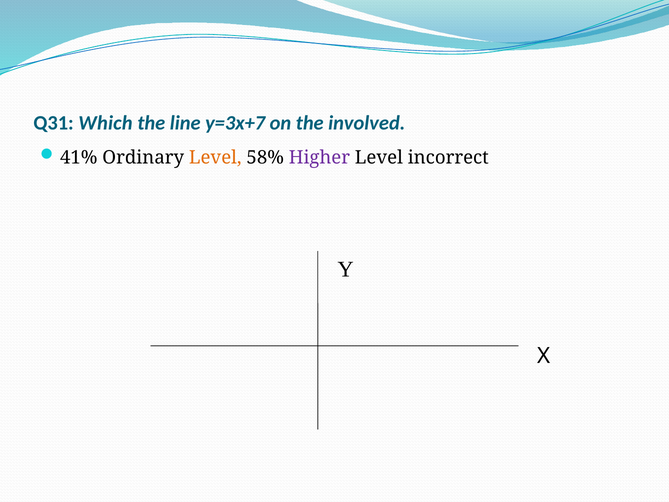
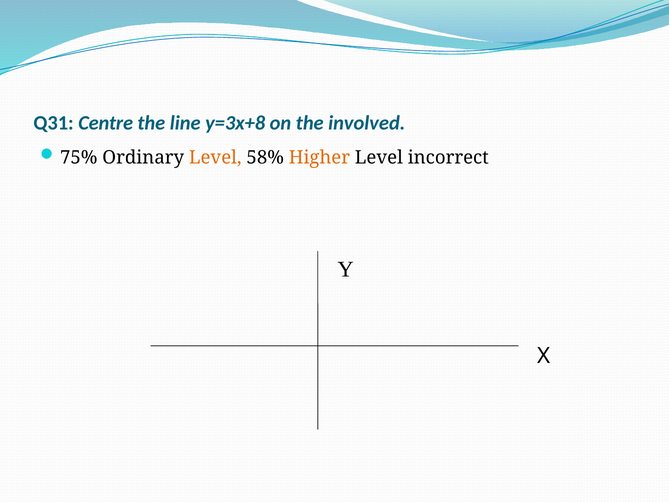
Which: Which -> Centre
y=3x+7: y=3x+7 -> y=3x+8
41%: 41% -> 75%
Higher colour: purple -> orange
